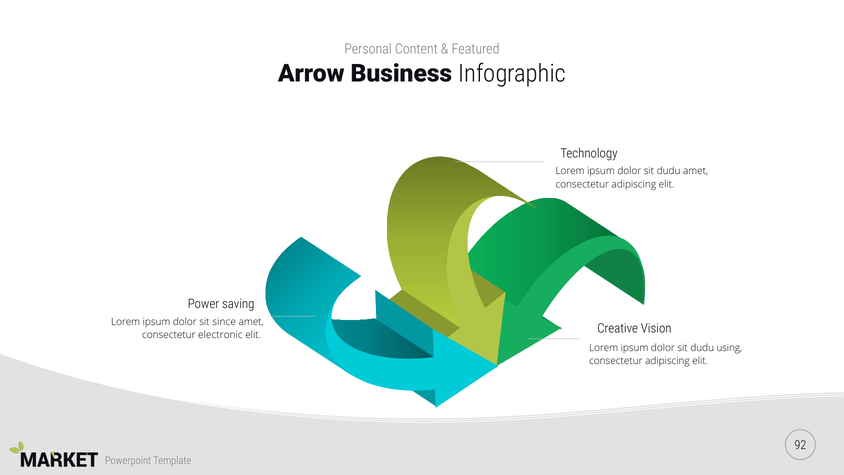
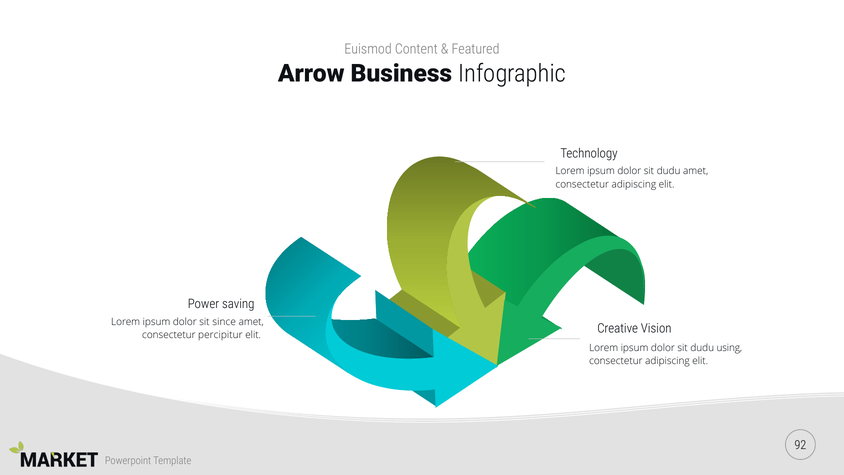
Personal: Personal -> Euismod
electronic: electronic -> percipitur
